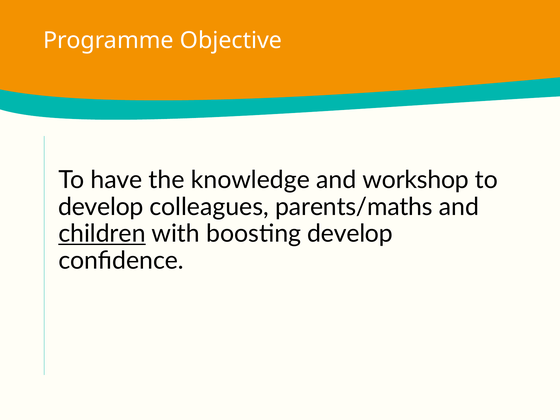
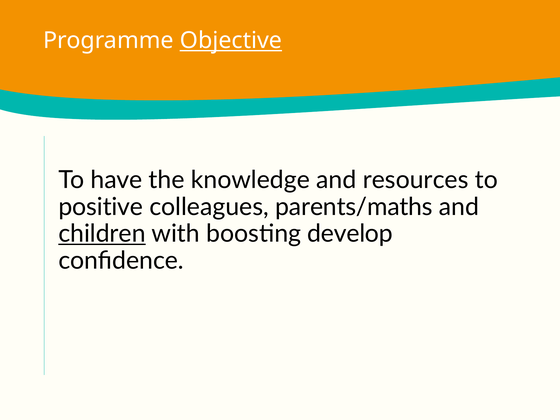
Objective underline: none -> present
workshop: workshop -> resources
develop at (101, 207): develop -> positive
